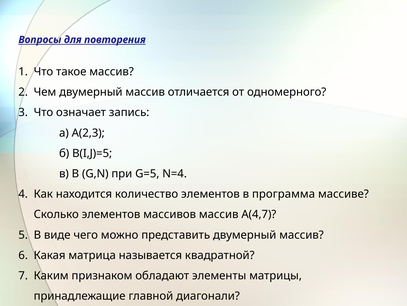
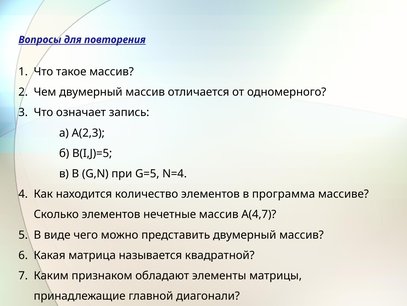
массивов: массивов -> нечетные
